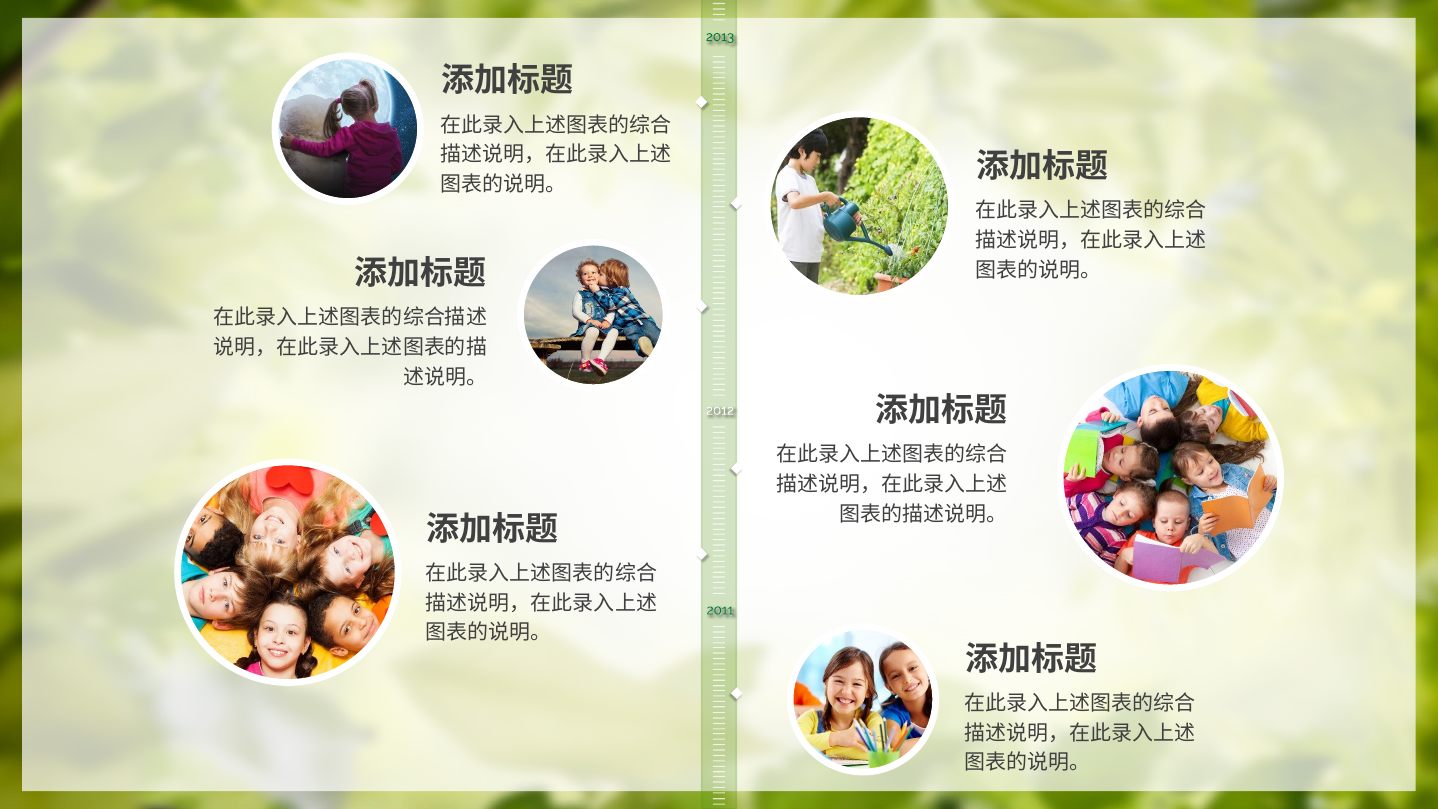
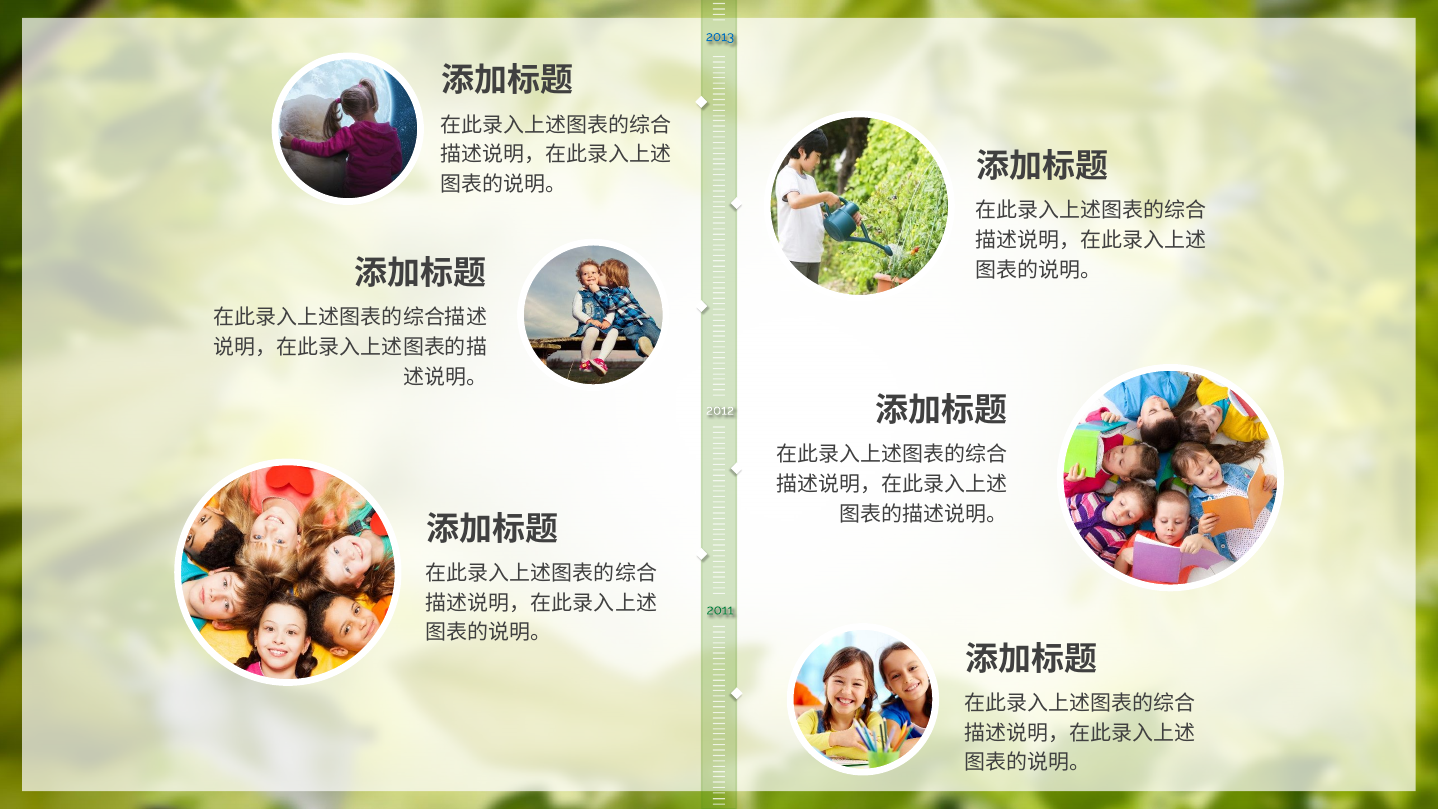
2013 colour: green -> blue
